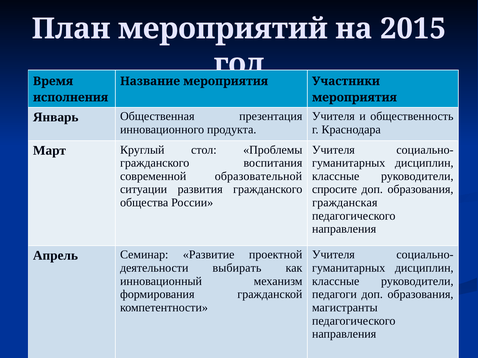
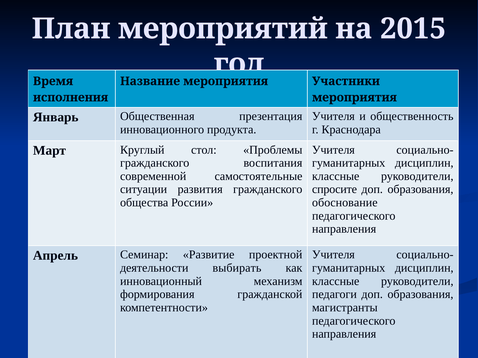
образовательной: образовательной -> самостоятельные
гражданская: гражданская -> обоснование
